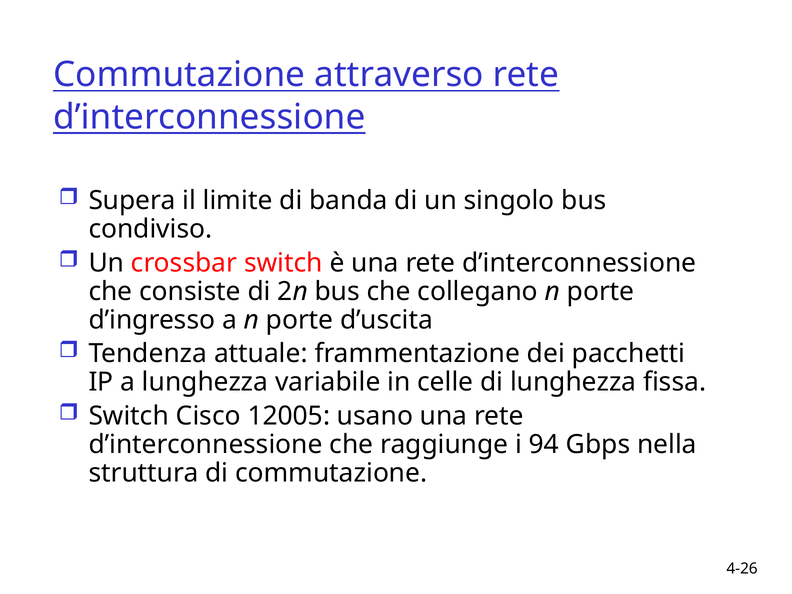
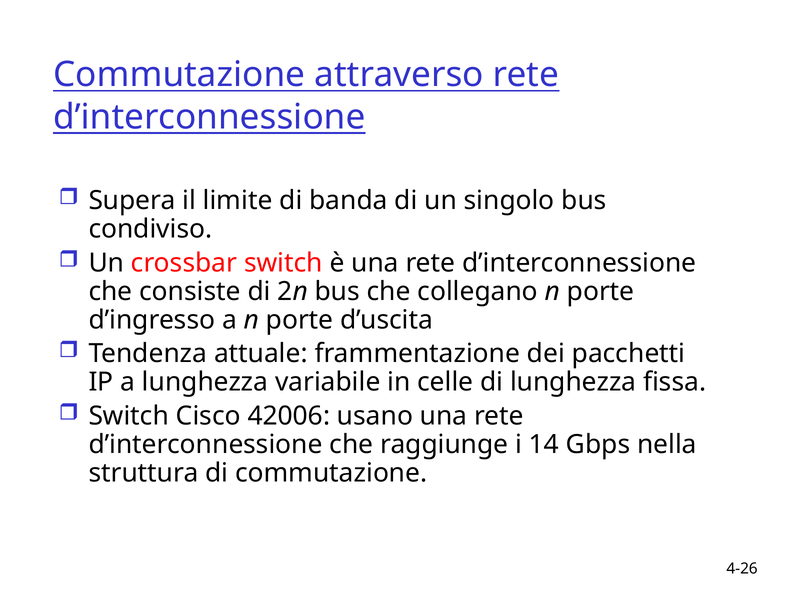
12005: 12005 -> 42006
94: 94 -> 14
